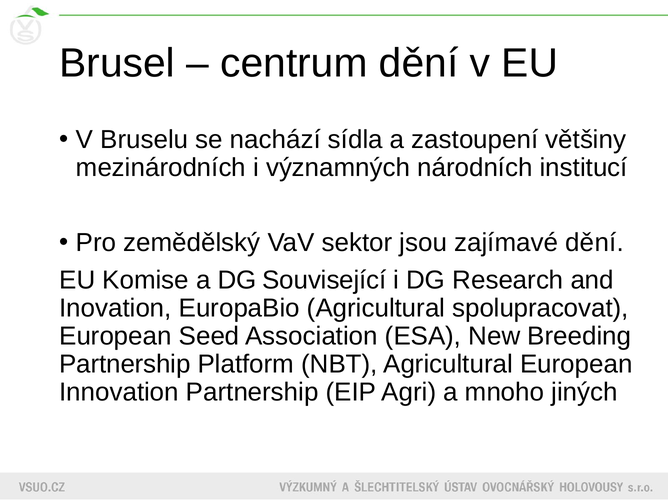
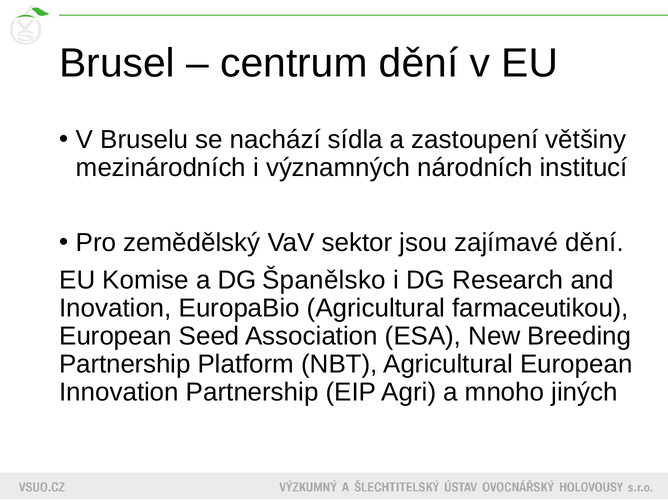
Související: Související -> Španělsko
spolupracovat: spolupracovat -> farmaceutikou
